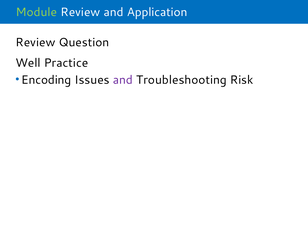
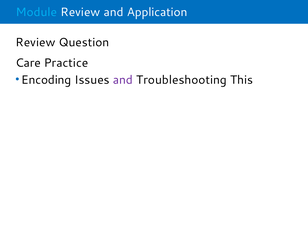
Module colour: light green -> light blue
Well: Well -> Care
Risk: Risk -> This
